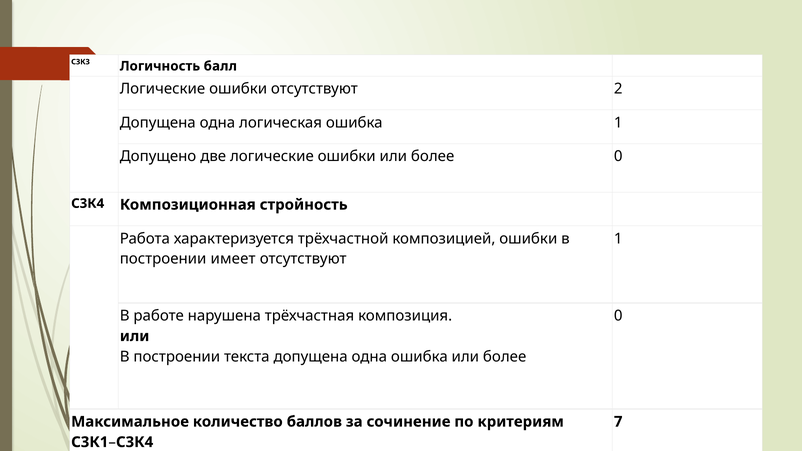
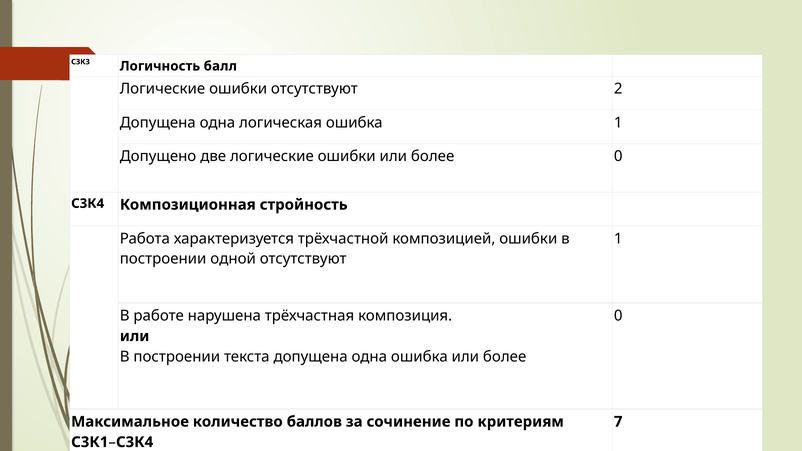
имеет: имеет -> одной
